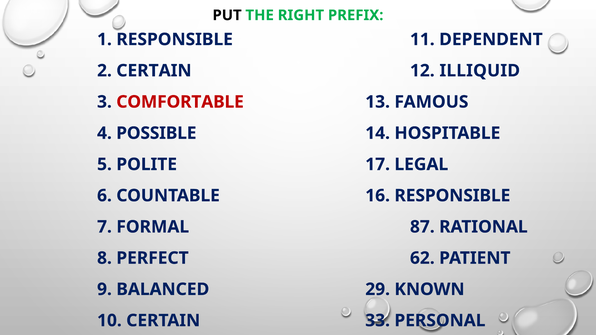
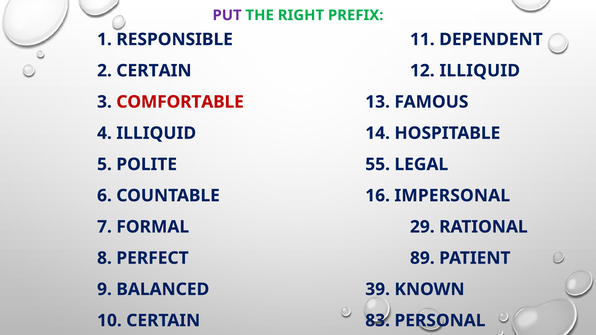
PUT colour: black -> purple
4 POSSIBLE: POSSIBLE -> ILLIQUID
17: 17 -> 55
16 RESPONSIBLE: RESPONSIBLE -> IMPERSONAL
87: 87 -> 29
62: 62 -> 89
29: 29 -> 39
33: 33 -> 83
